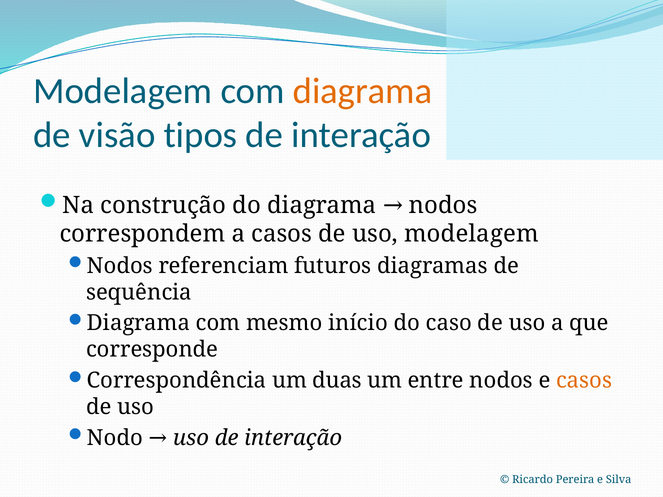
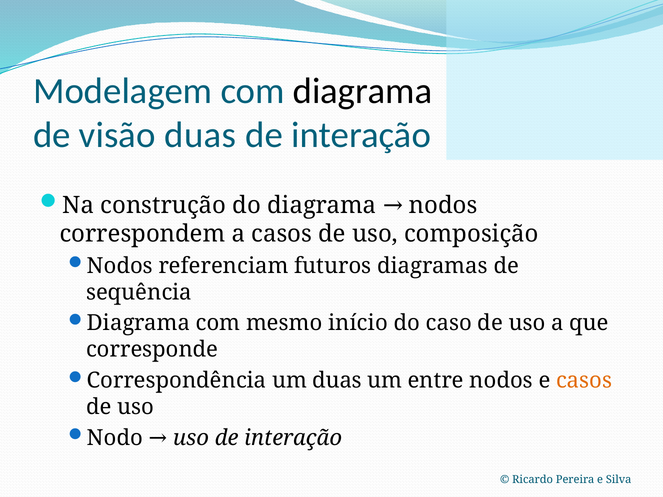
diagrama at (363, 91) colour: orange -> black
visão tipos: tipos -> duas
uso modelagem: modelagem -> composição
